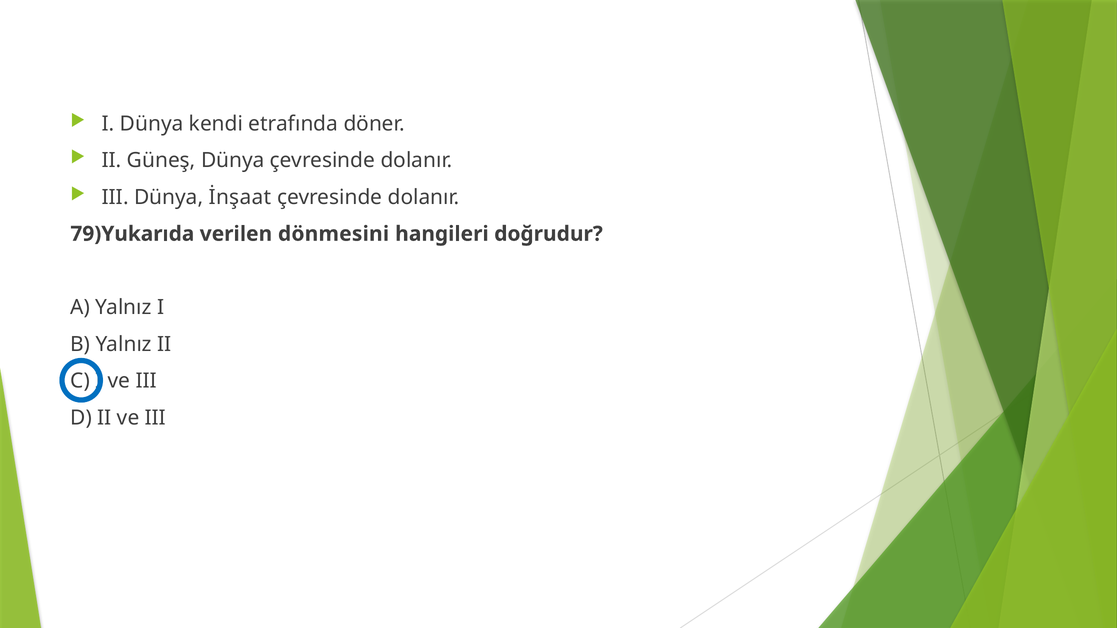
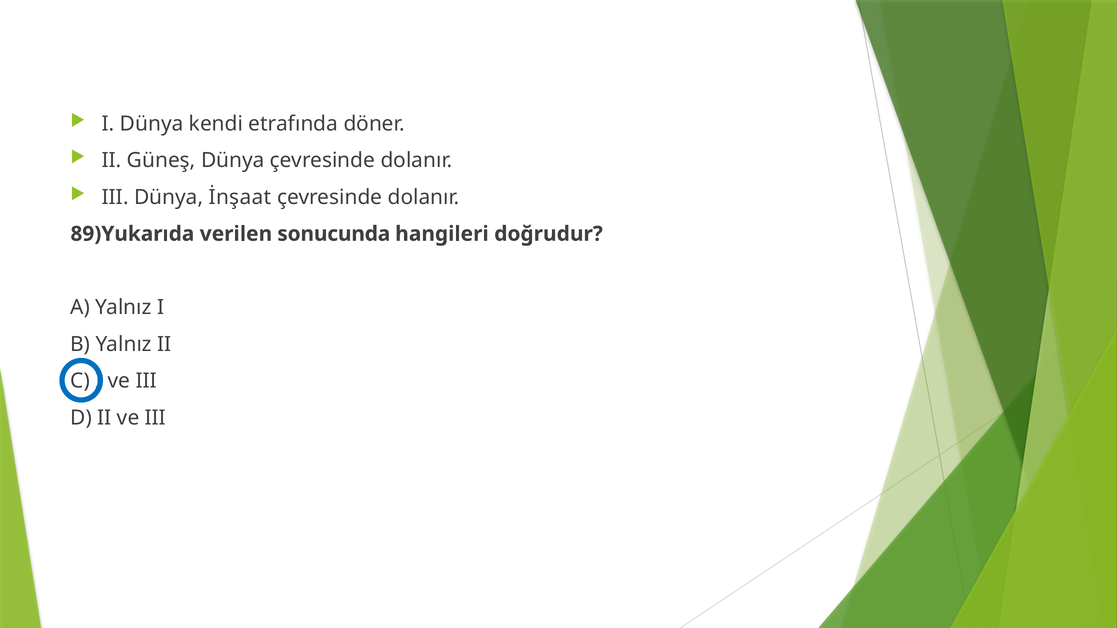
79)Yukarıda: 79)Yukarıda -> 89)Yukarıda
dönmesini: dönmesini -> sonucunda
